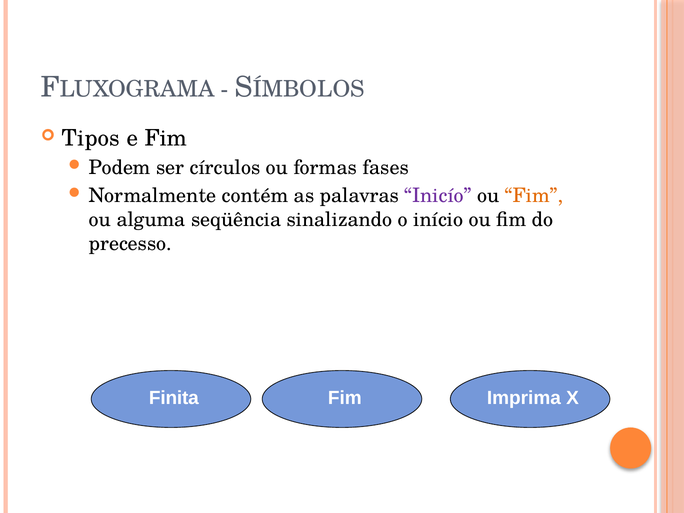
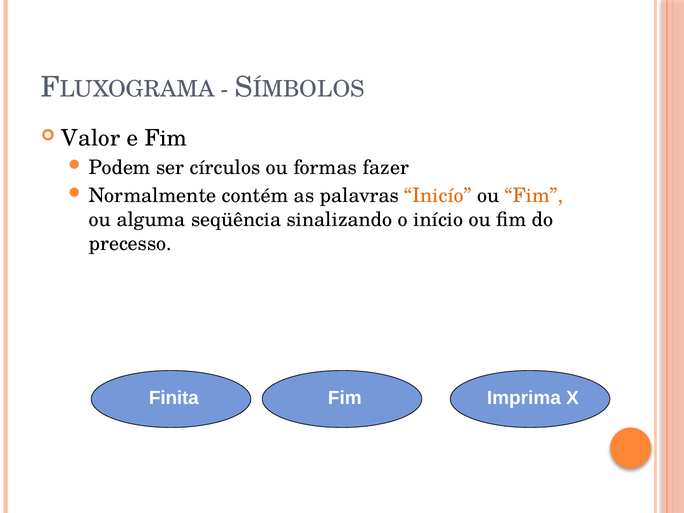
Tipos: Tipos -> Valor
fases: fases -> fazer
Inicío colour: purple -> orange
